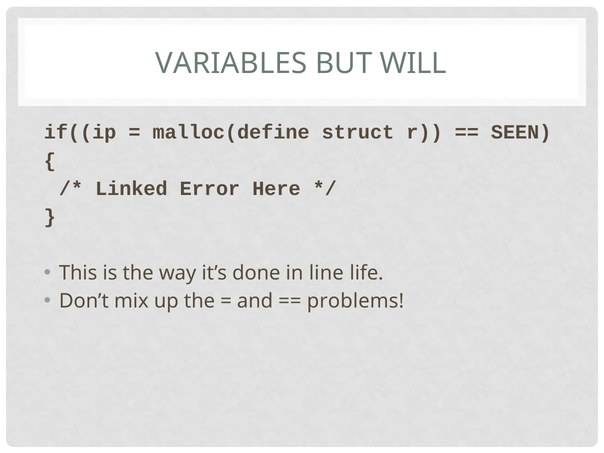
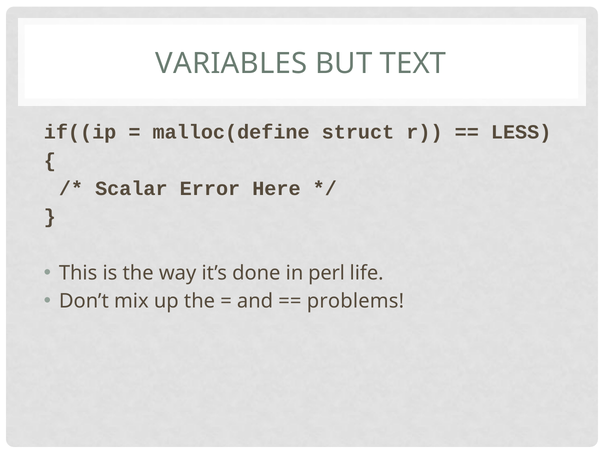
WILL: WILL -> TEXT
SEEN: SEEN -> LESS
Linked: Linked -> Scalar
line: line -> perl
